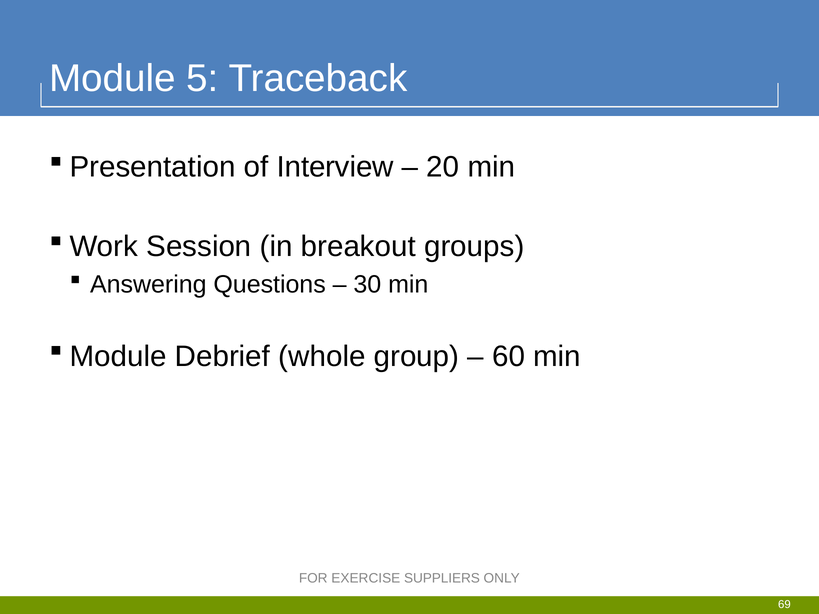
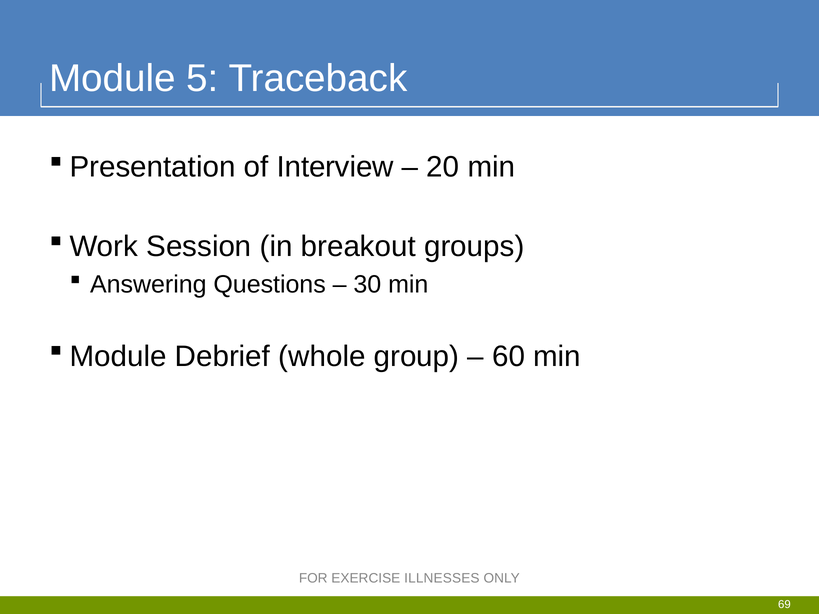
SUPPLIERS: SUPPLIERS -> ILLNESSES
